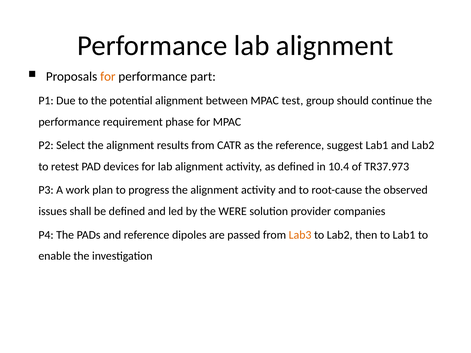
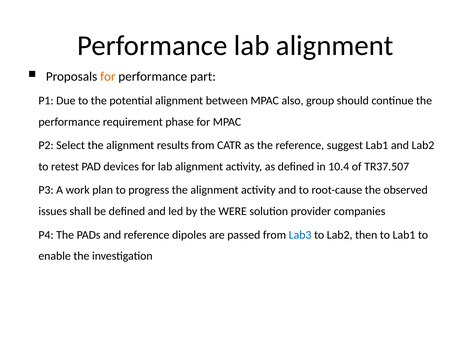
test: test -> also
TR37.973: TR37.973 -> TR37.507
Lab3 colour: orange -> blue
